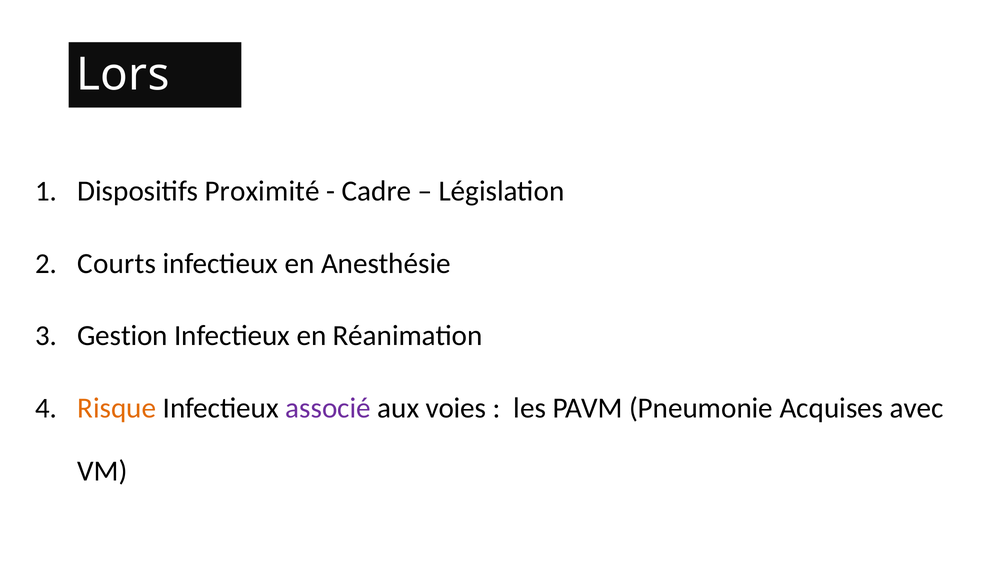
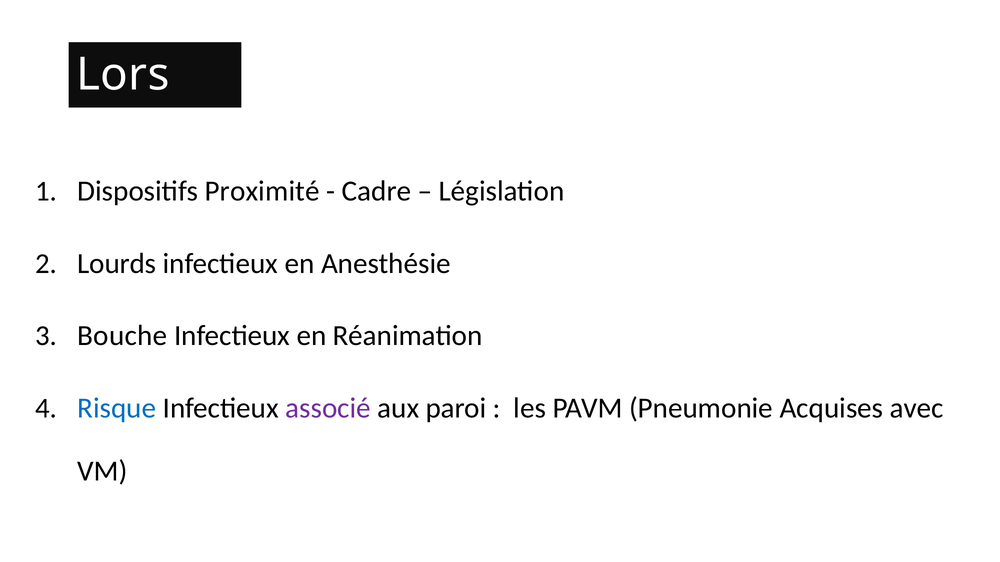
Courts: Courts -> Lourds
Gestion: Gestion -> Bouche
Risque colour: orange -> blue
voies: voies -> paroi
